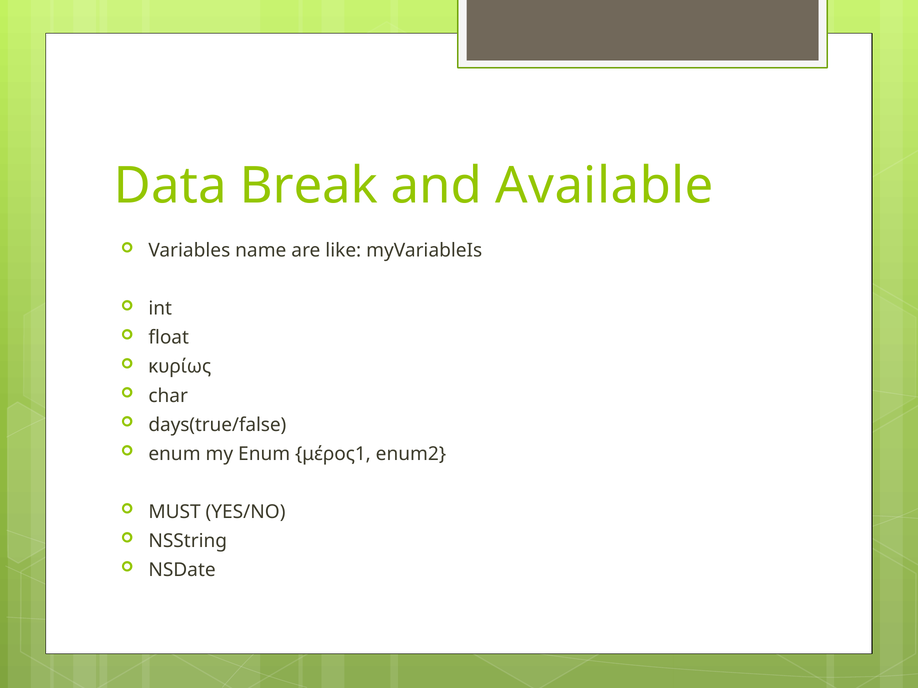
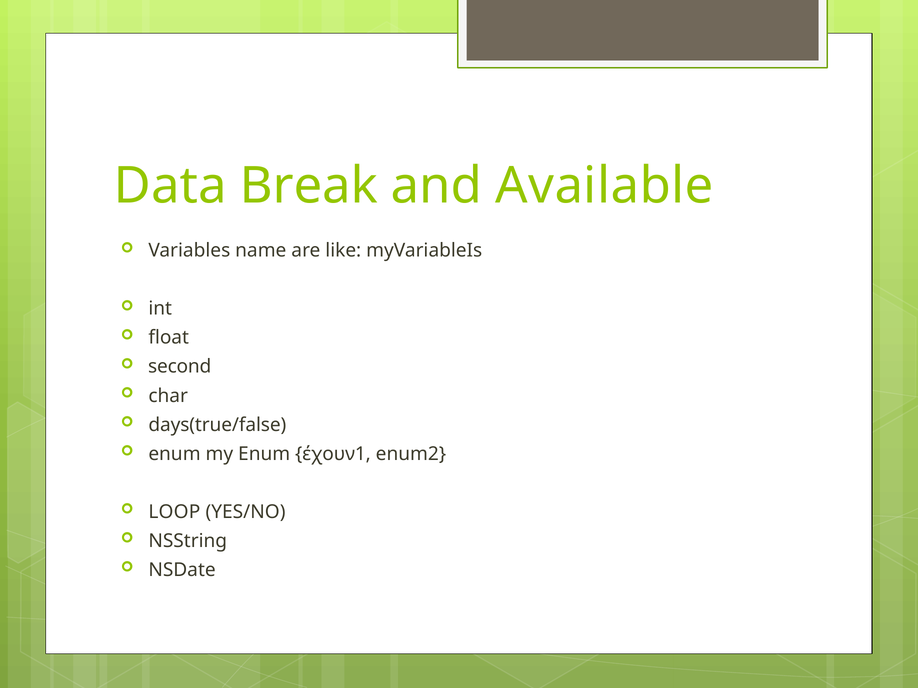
κυρίως: κυρίως -> second
μέρος1: μέρος1 -> έχουν1
MUST: MUST -> LOOP
